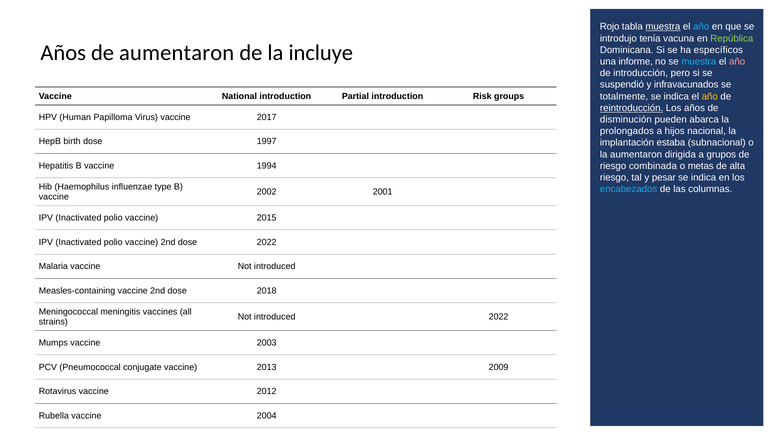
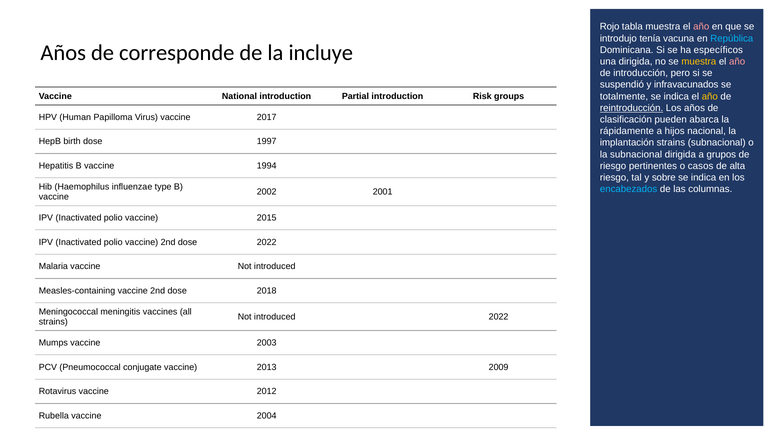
muestra at (663, 27) underline: present -> none
año at (701, 27) colour: light blue -> pink
República colour: light green -> light blue
de aumentaron: aumentaron -> corresponde
una informe: informe -> dirigida
muestra at (699, 61) colour: light blue -> yellow
disminución: disminución -> clasificación
prolongados: prolongados -> rápidamente
implantación estaba: estaba -> strains
la aumentaron: aumentaron -> subnacional
combinada: combinada -> pertinentes
metas: metas -> casos
pesar: pesar -> sobre
